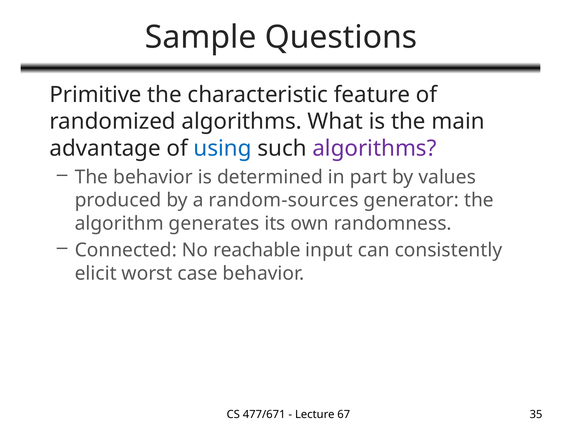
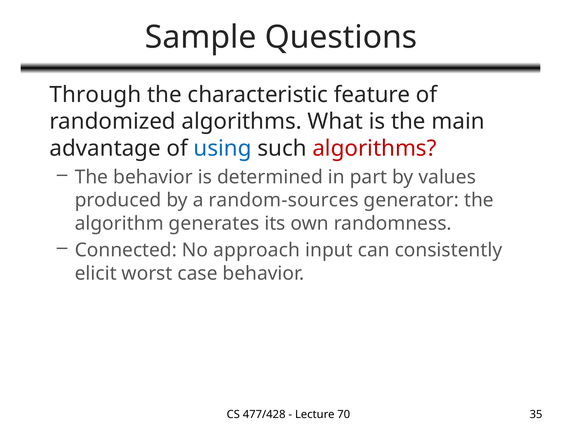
Primitive: Primitive -> Through
algorithms at (374, 148) colour: purple -> red
reachable: reachable -> approach
477/671: 477/671 -> 477/428
67: 67 -> 70
